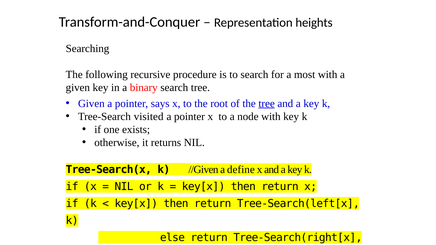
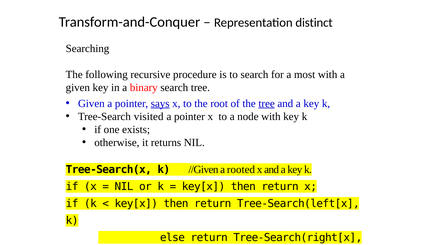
heights: heights -> distinct
says underline: none -> present
define: define -> rooted
